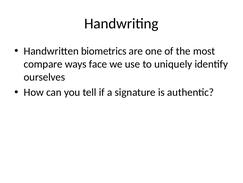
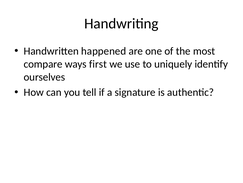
biometrics: biometrics -> happened
face: face -> first
